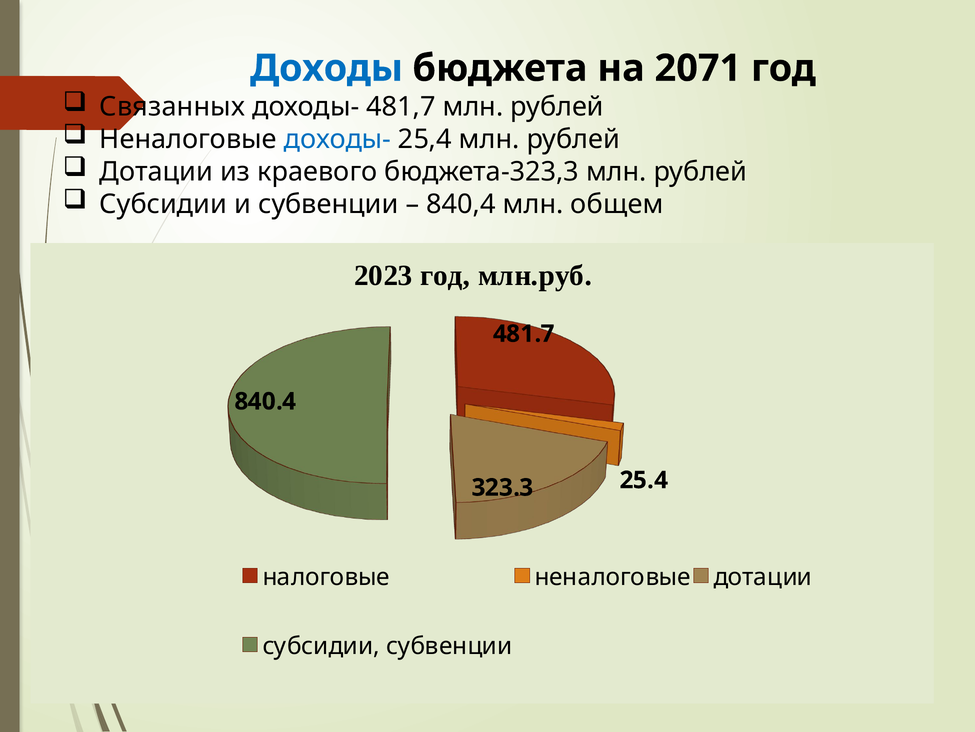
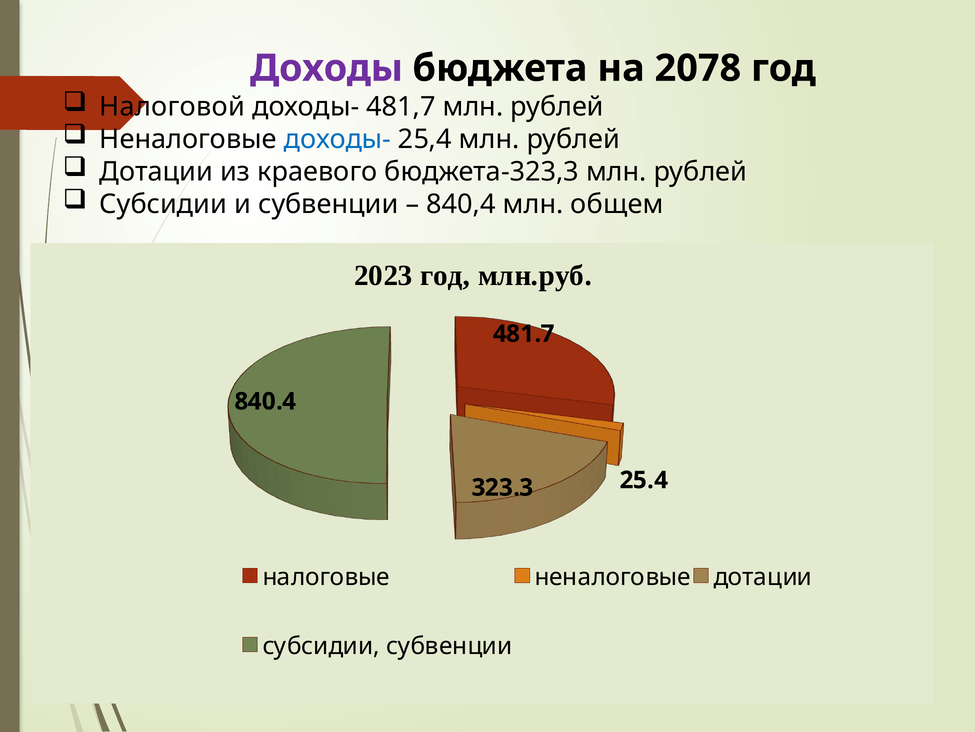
Доходы colour: blue -> purple
2071: 2071 -> 2078
Связанных: Связанных -> Налоговой
